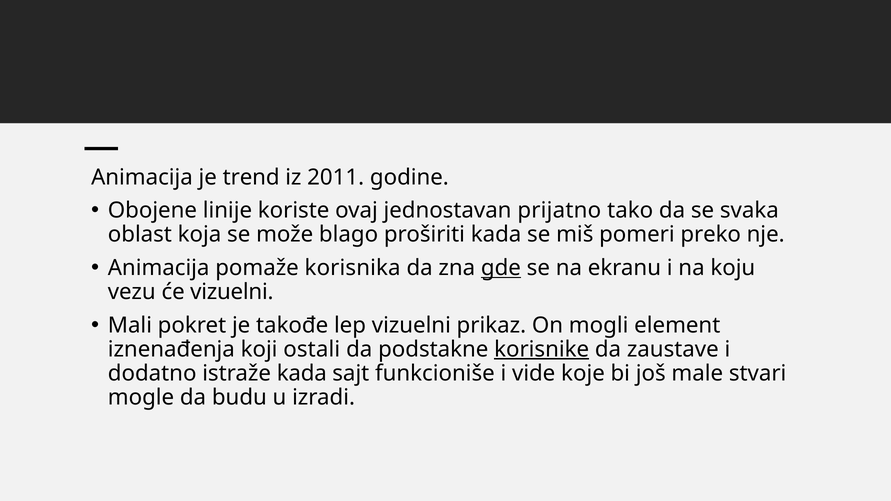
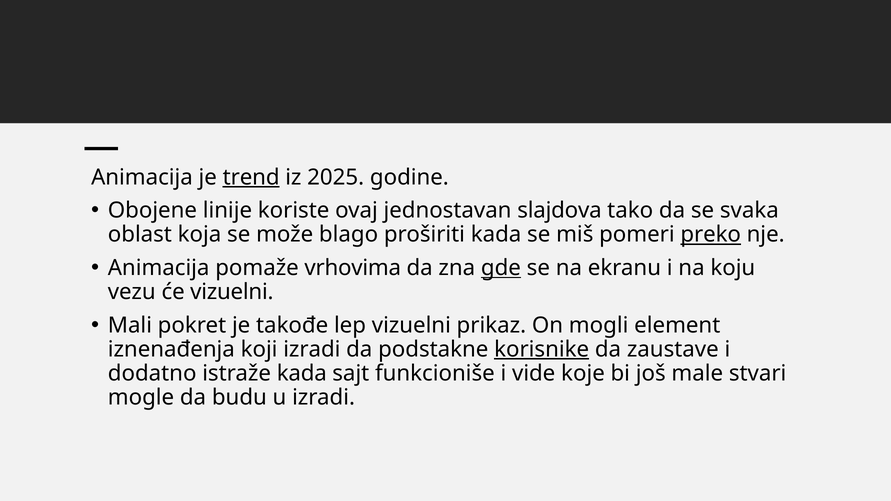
trend underline: none -> present
2011: 2011 -> 2025
prijatno: prijatno -> slajdova
preko underline: none -> present
korisnika: korisnika -> vrhovima
koji ostali: ostali -> izradi
